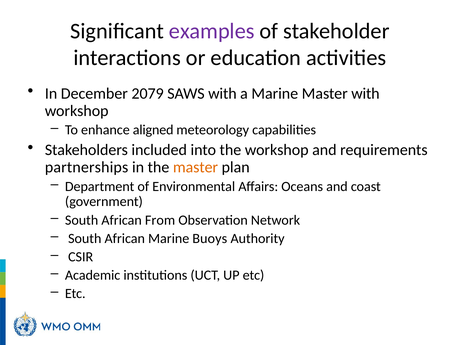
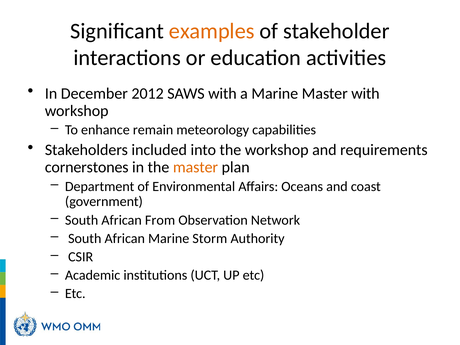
examples colour: purple -> orange
2079: 2079 -> 2012
aligned: aligned -> remain
partnerships: partnerships -> cornerstones
Buoys: Buoys -> Storm
